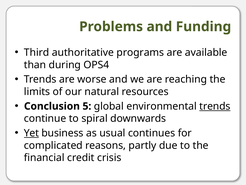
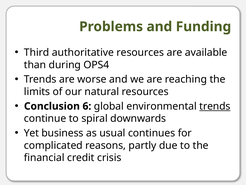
authoritative programs: programs -> resources
5: 5 -> 6
Yet underline: present -> none
